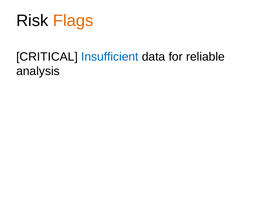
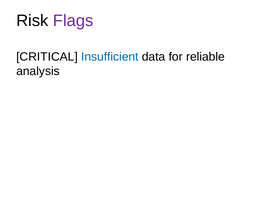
Flags colour: orange -> purple
